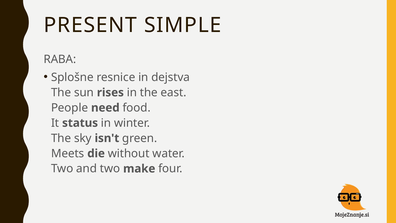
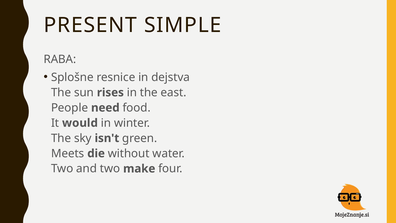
status: status -> would
